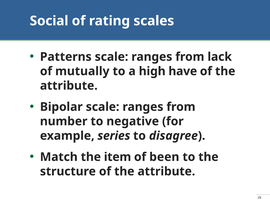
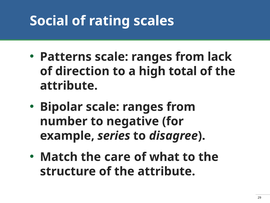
mutually: mutually -> direction
have: have -> total
item: item -> care
been: been -> what
